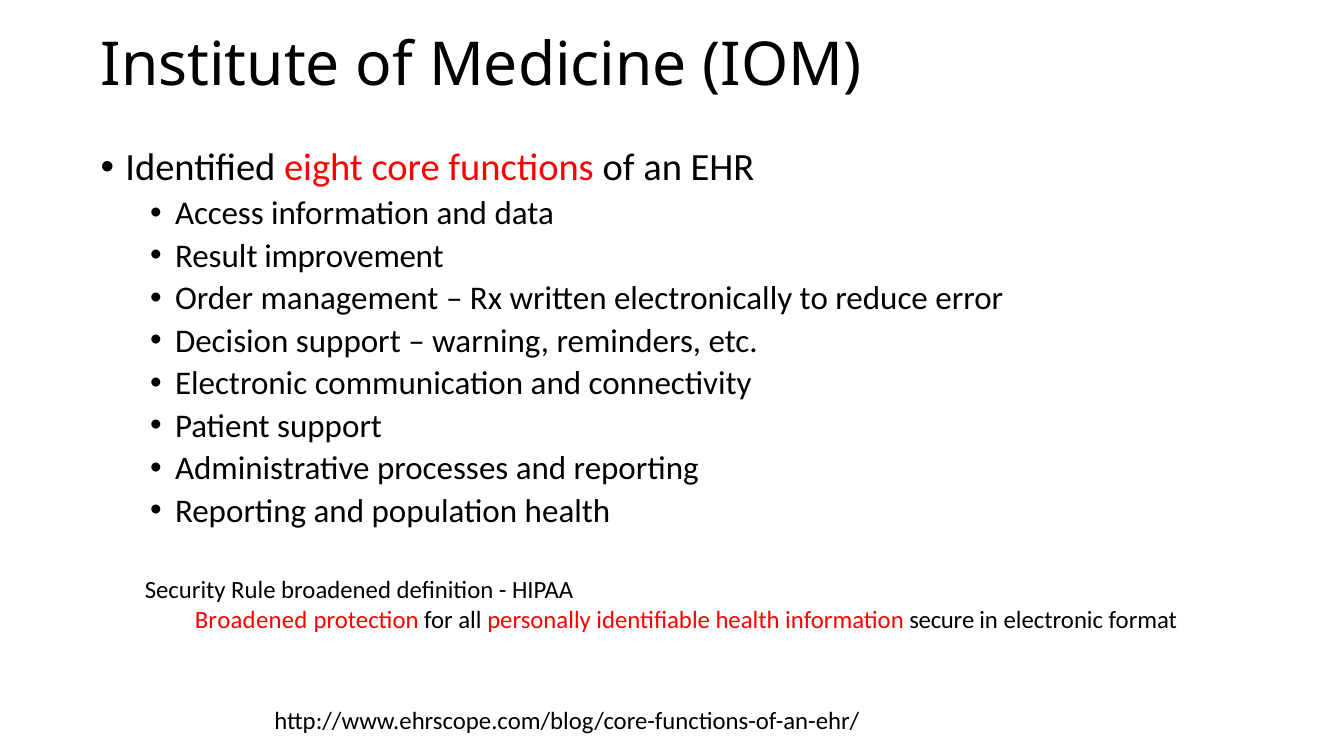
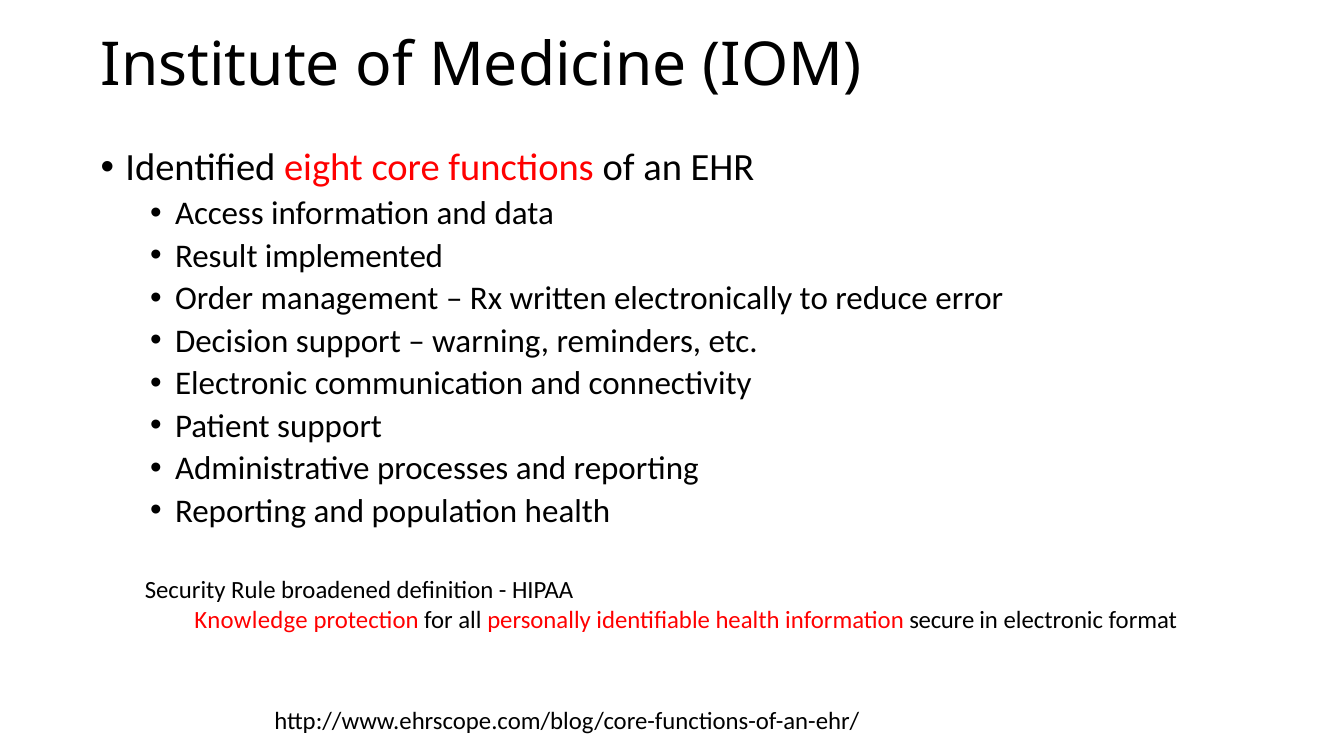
improvement: improvement -> implemented
Broadened at (251, 620): Broadened -> Knowledge
